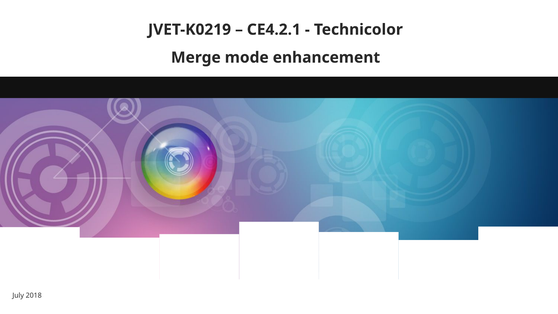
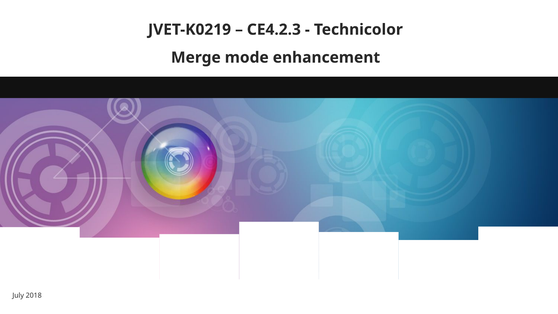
CE4.2.1: CE4.2.1 -> CE4.2.3
